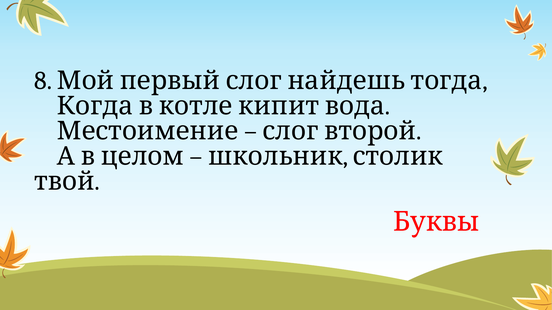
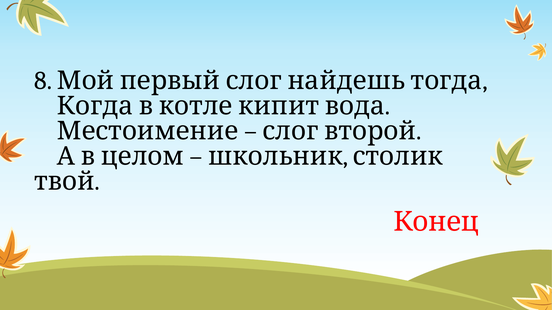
Буквы: Буквы -> Конец
